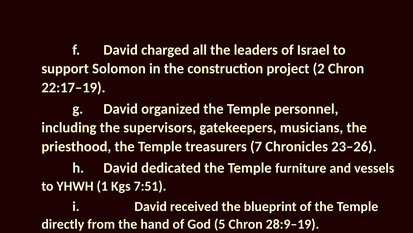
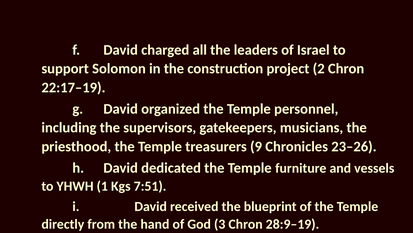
7: 7 -> 9
5: 5 -> 3
